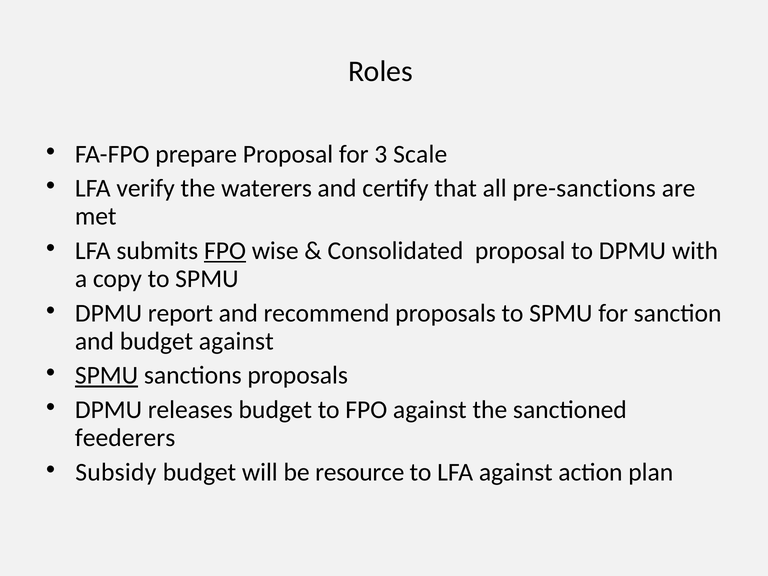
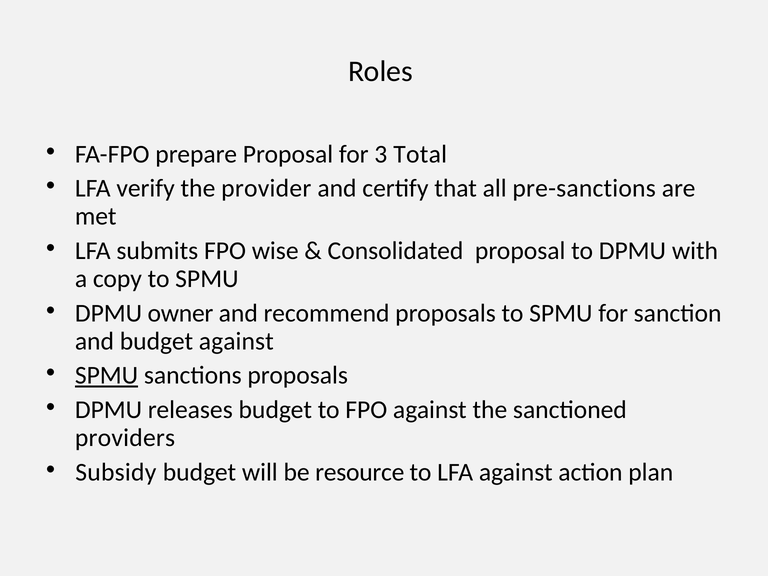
Scale: Scale -> Total
waterers: waterers -> provider
FPO at (225, 251) underline: present -> none
report: report -> owner
feederers: feederers -> providers
